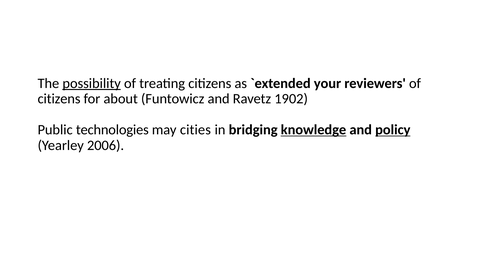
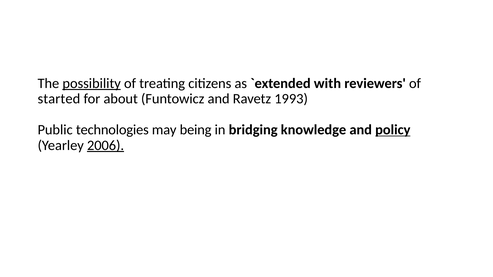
your: your -> with
citizens at (59, 99): citizens -> started
1902: 1902 -> 1993
cities: cities -> being
knowledge underline: present -> none
2006 underline: none -> present
